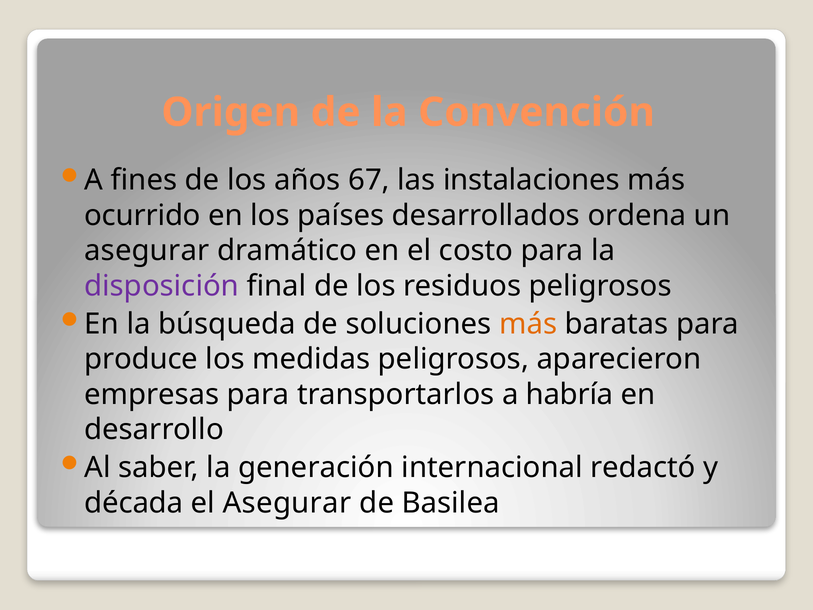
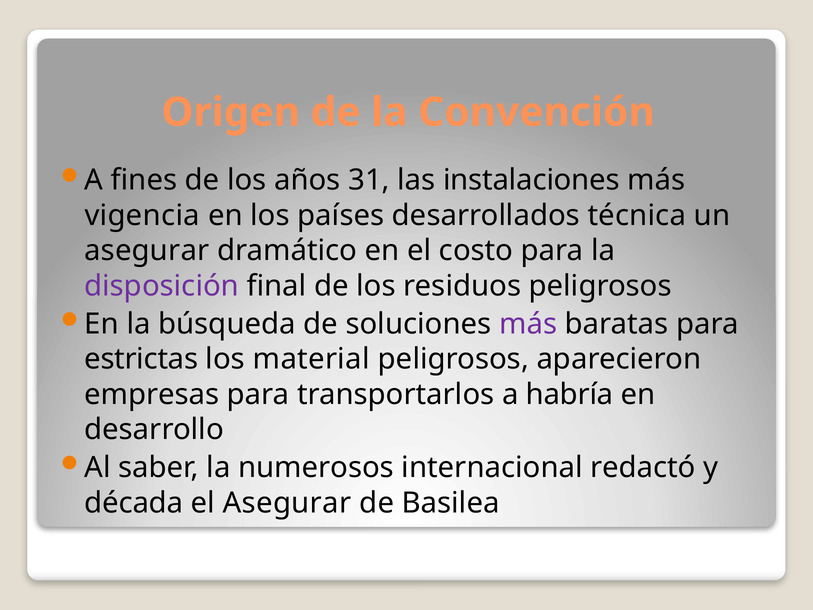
67: 67 -> 31
ocurrido: ocurrido -> vigencia
ordena: ordena -> técnica
más at (528, 324) colour: orange -> purple
produce: produce -> estrictas
medidas: medidas -> material
generación: generación -> numerosos
